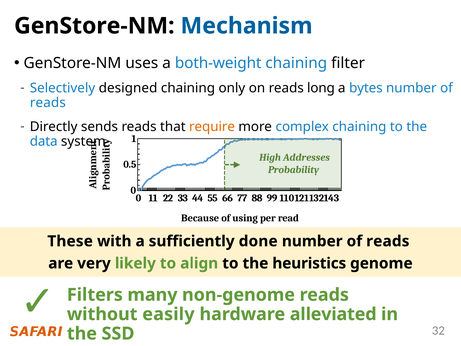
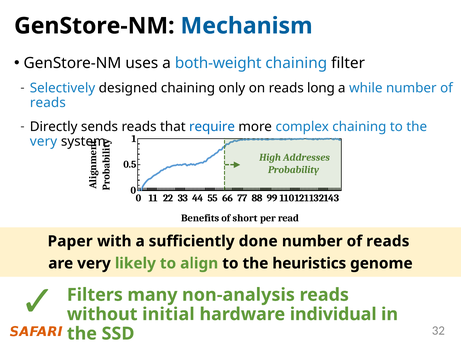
bytes: bytes -> while
require colour: orange -> blue
data at (44, 141): data -> very
Because: Because -> Benefits
using: using -> short
These: These -> Paper
non-genome: non-genome -> non-analysis
easily: easily -> initial
alleviated: alleviated -> individual
